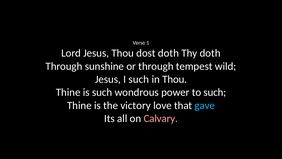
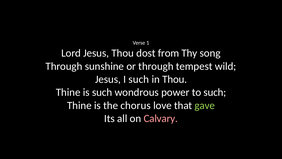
dost doth: doth -> from
Thy doth: doth -> song
victory: victory -> chorus
gave colour: light blue -> light green
